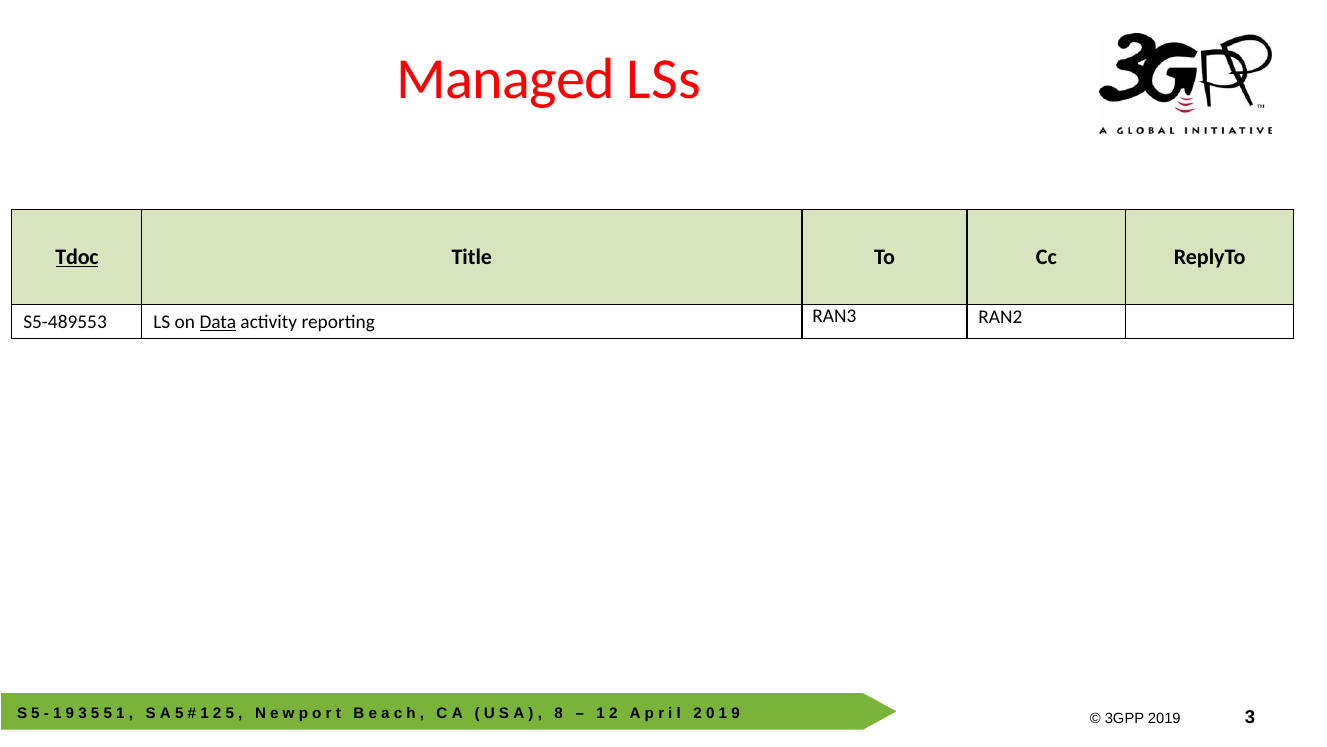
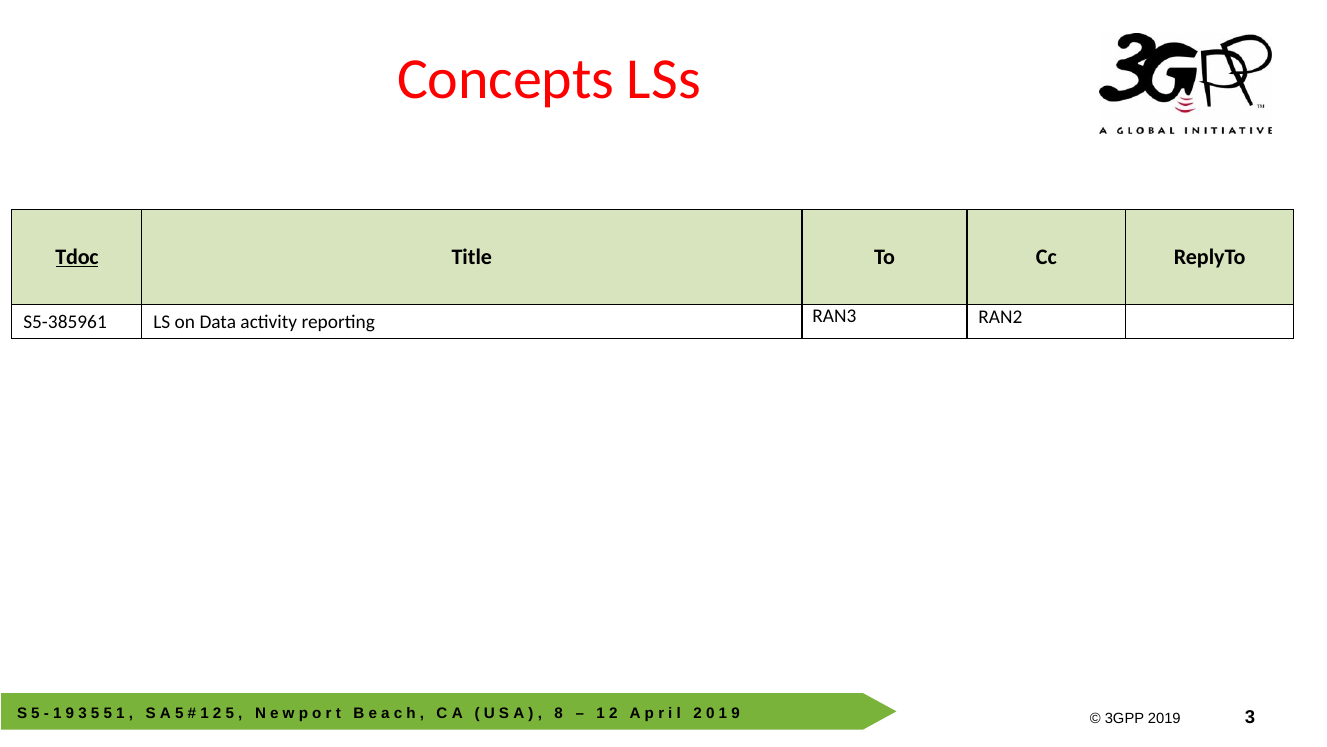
Managed: Managed -> Concepts
S5-489553: S5-489553 -> S5-385961
Data underline: present -> none
